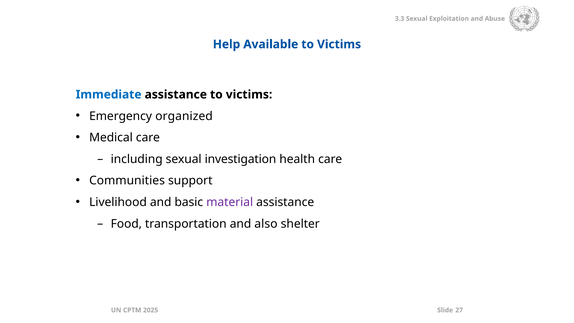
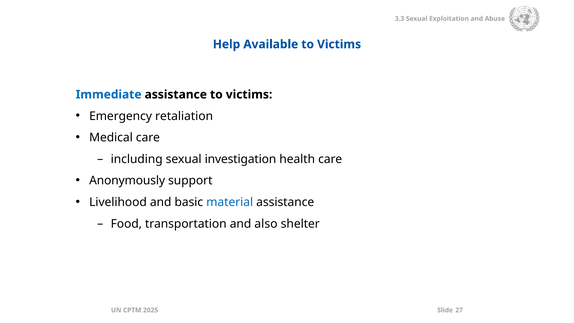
organized: organized -> retaliation
Communities: Communities -> Anonymously
material colour: purple -> blue
